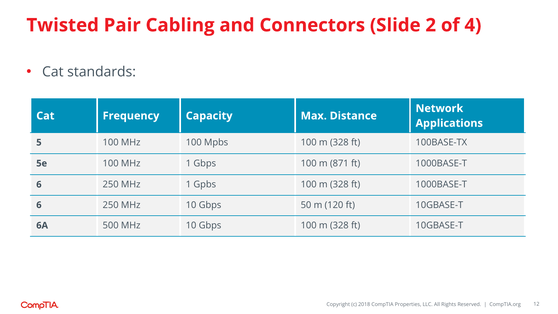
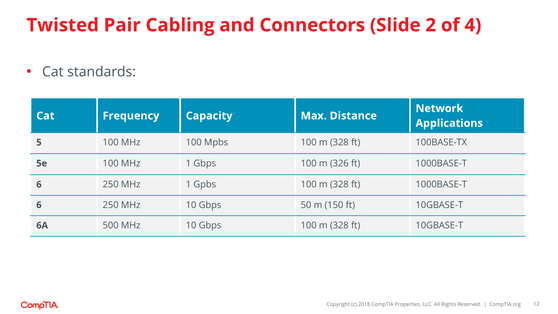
871: 871 -> 326
120: 120 -> 150
